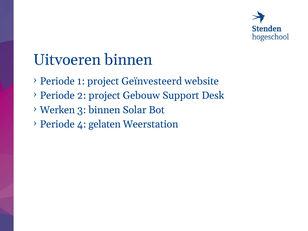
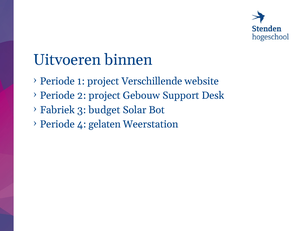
Geïnvesteerd: Geïnvesteerd -> Verschillende
Werken: Werken -> Fabriek
3 binnen: binnen -> budget
